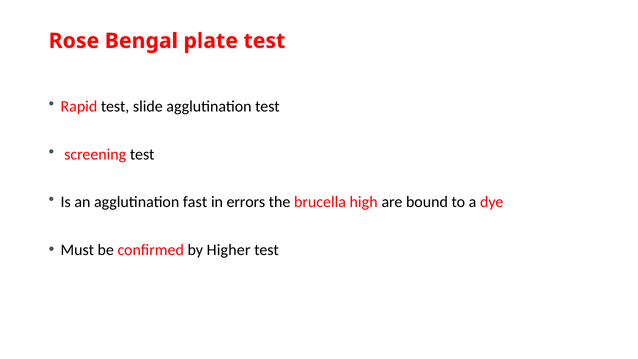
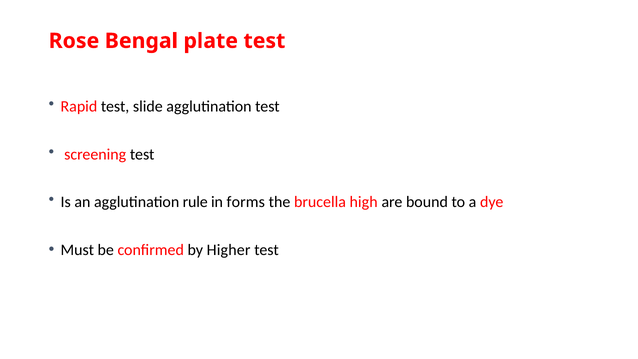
fast: fast -> rule
errors: errors -> forms
